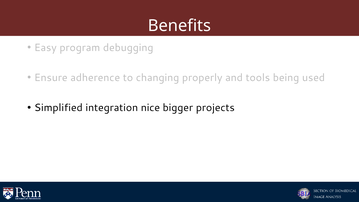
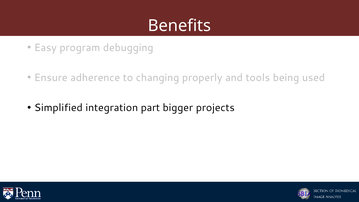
nice: nice -> part
